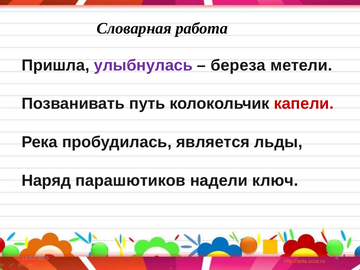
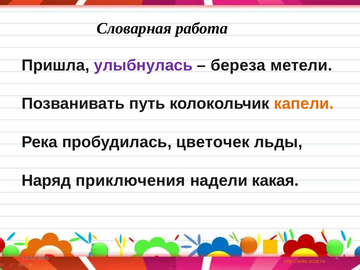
капели colour: red -> orange
является: является -> цветочек
парашютиков: парашютиков -> приключения
ключ: ключ -> какая
